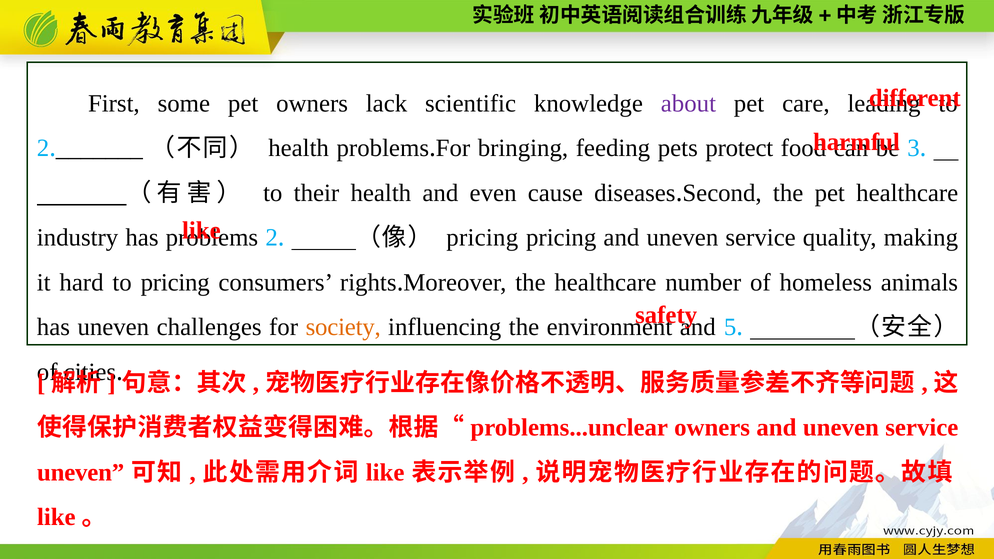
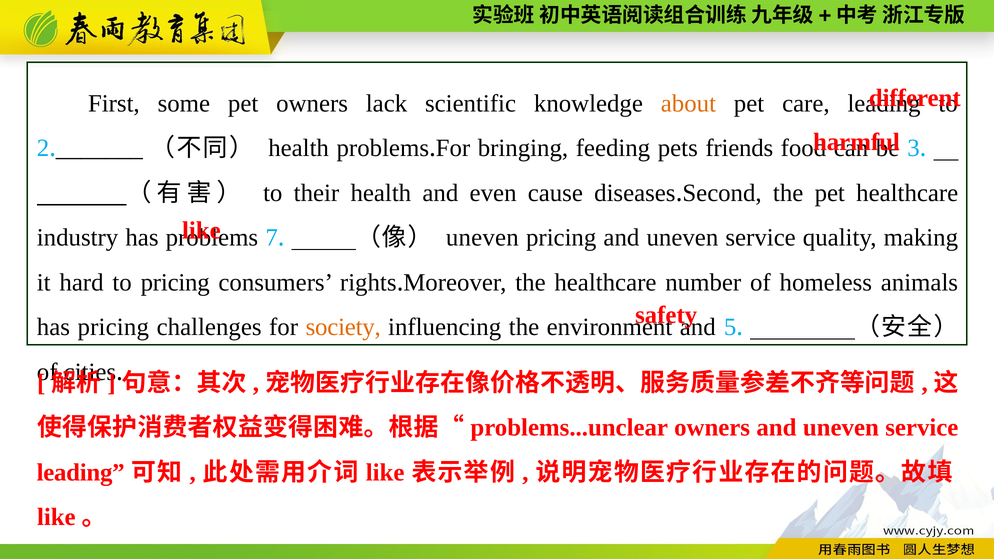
about colour: purple -> orange
protect: protect -> friends
2 at (272, 238): 2 -> 7
pricing at (482, 238): pricing -> uneven
has uneven: uneven -> pricing
uneven at (81, 473): uneven -> leading
